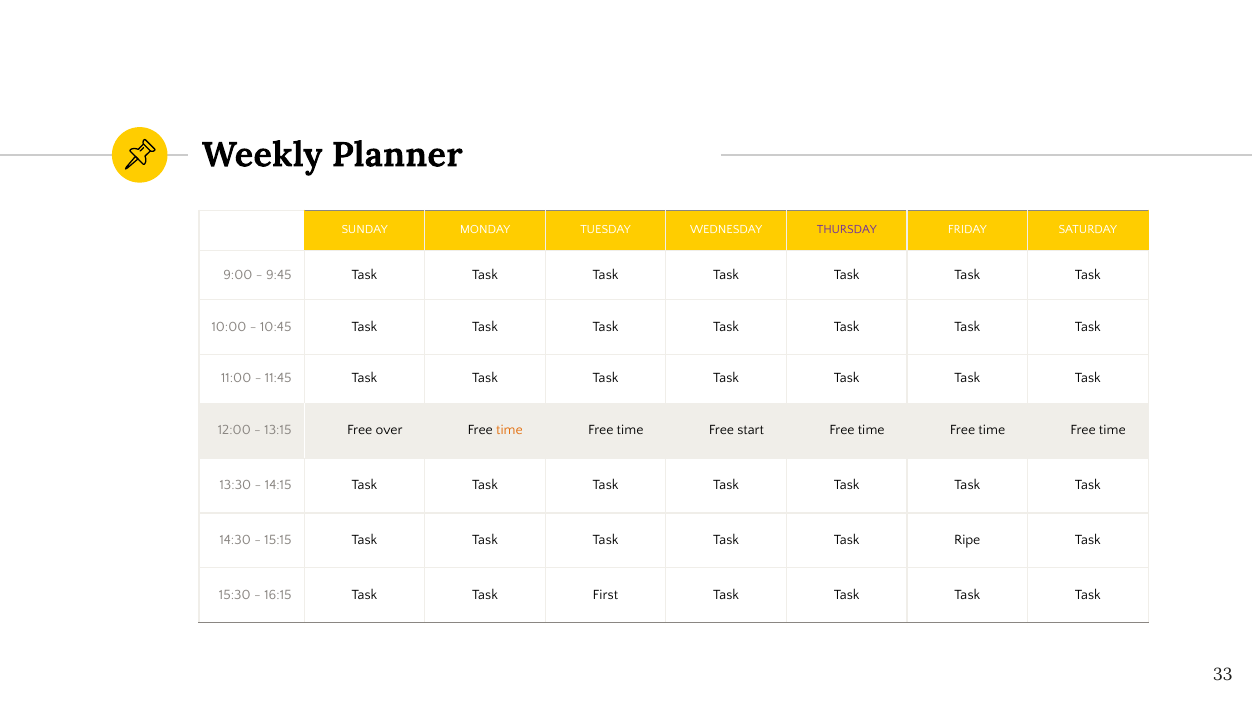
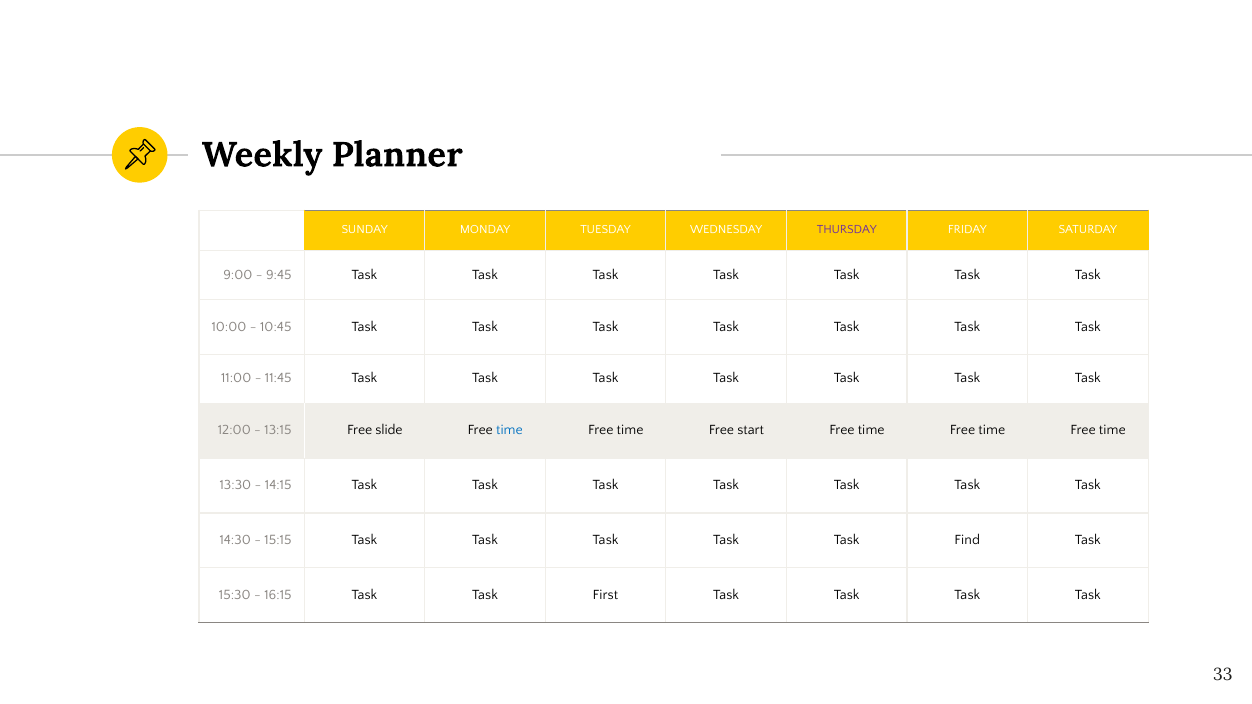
over: over -> slide
time at (510, 430) colour: orange -> blue
Ripe: Ripe -> Find
